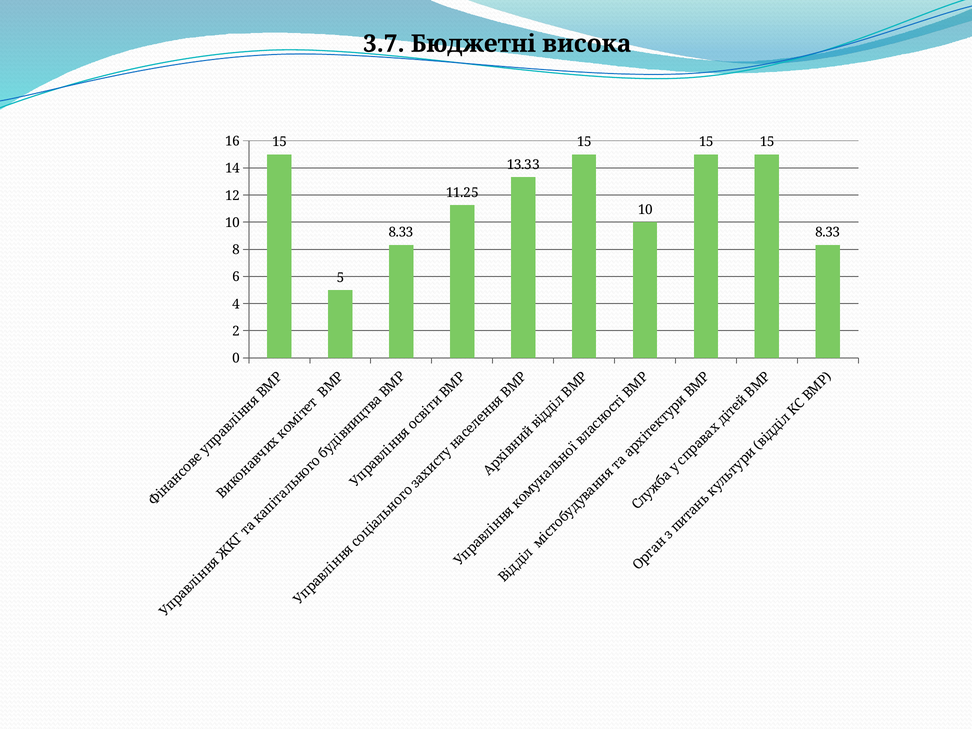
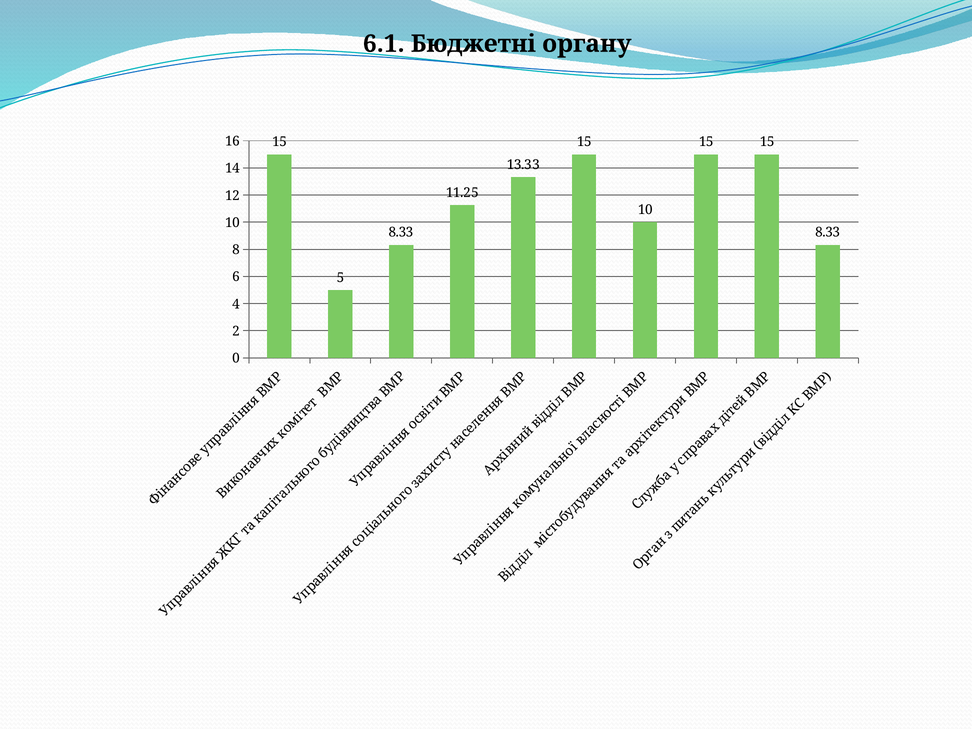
3.7: 3.7 -> 6.1
висока: висока -> органу
